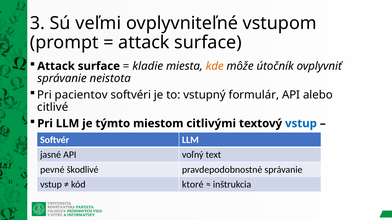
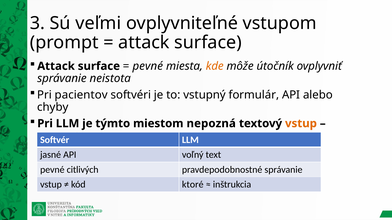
kladie at (148, 66): kladie -> pevné
citlivé: citlivé -> chyby
citlivými: citlivými -> nepozná
vstup at (301, 124) colour: blue -> orange
škodlivé: škodlivé -> citlivých
